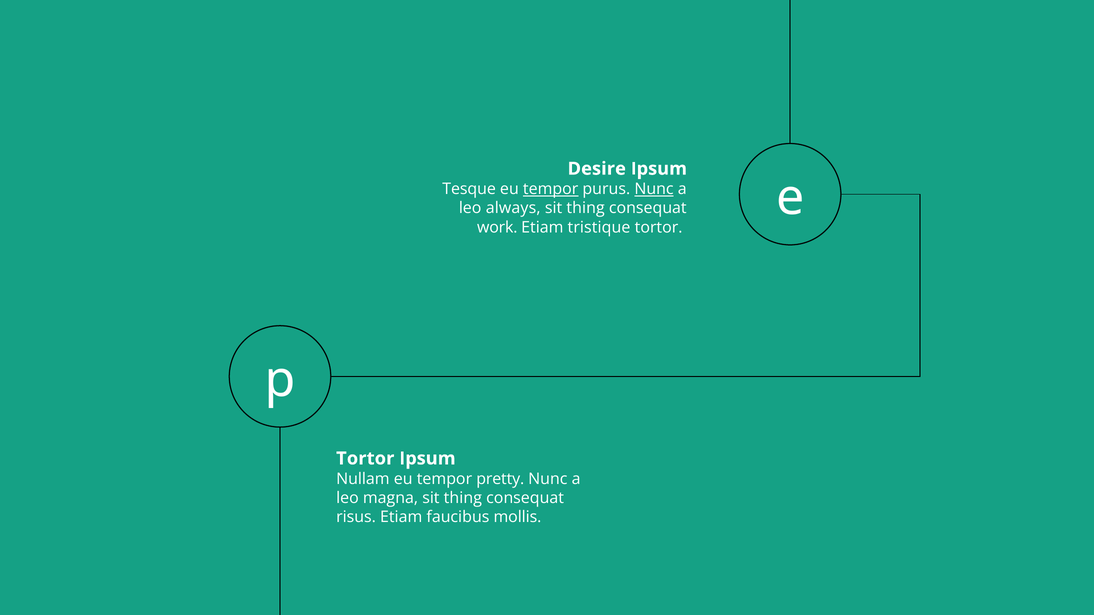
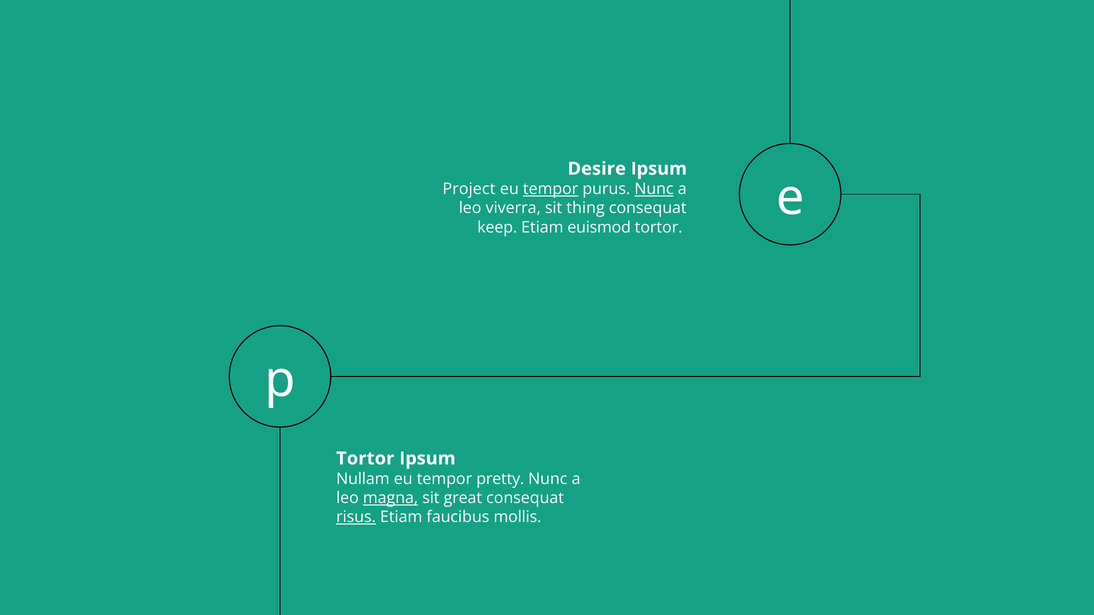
Tesque: Tesque -> Project
always: always -> viverra
work: work -> keep
tristique: tristique -> euismod
magna underline: none -> present
thing at (463, 498): thing -> great
risus underline: none -> present
